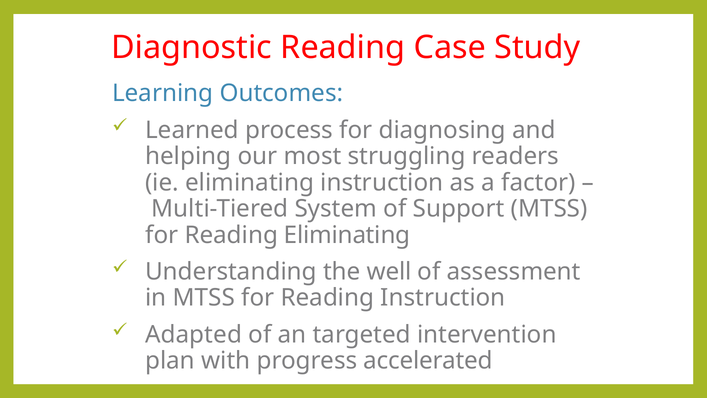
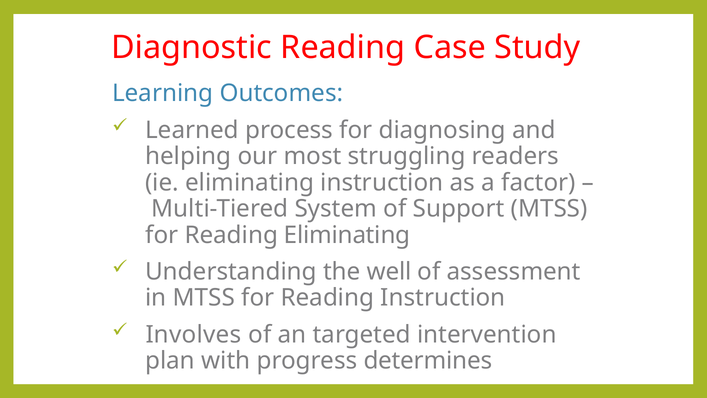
Adapted: Adapted -> Involves
accelerated: accelerated -> determines
